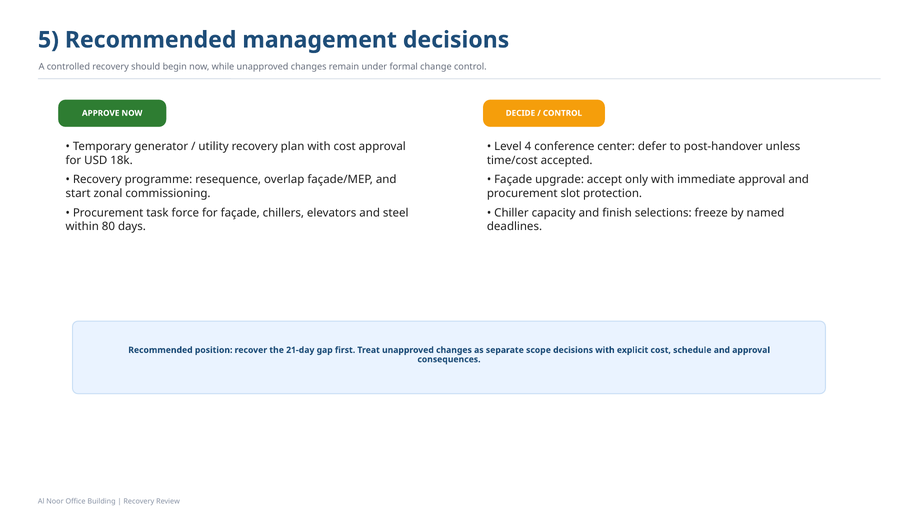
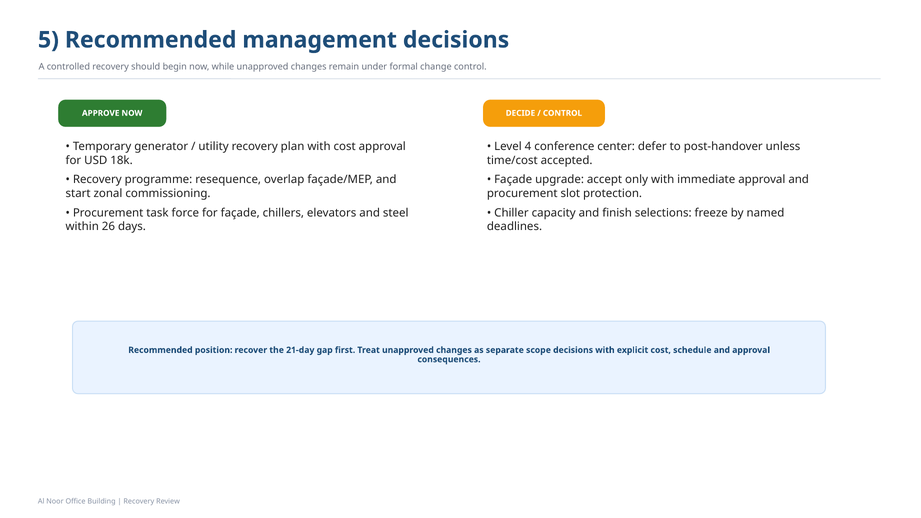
80: 80 -> 26
